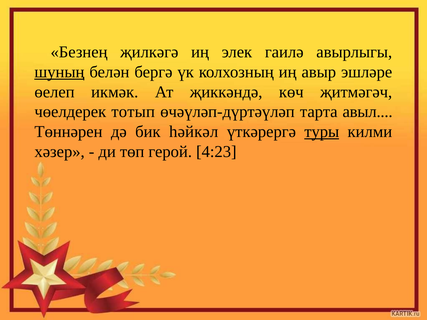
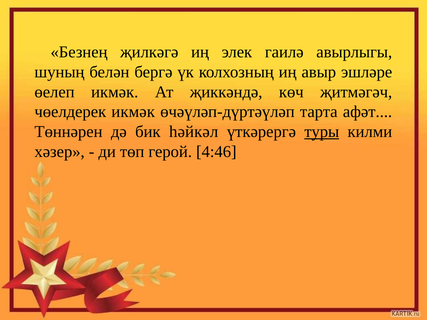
шуның underline: present -> none
чөелдерек тотып: тотып -> икмәк
авыл: авыл -> афәт
4:23: 4:23 -> 4:46
